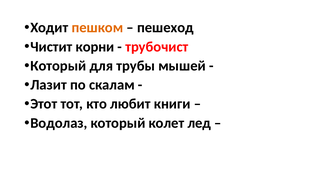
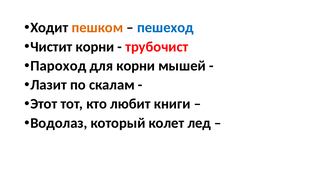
пешеход colour: black -> blue
Который at (58, 66): Который -> Пароход
для трубы: трубы -> корни
